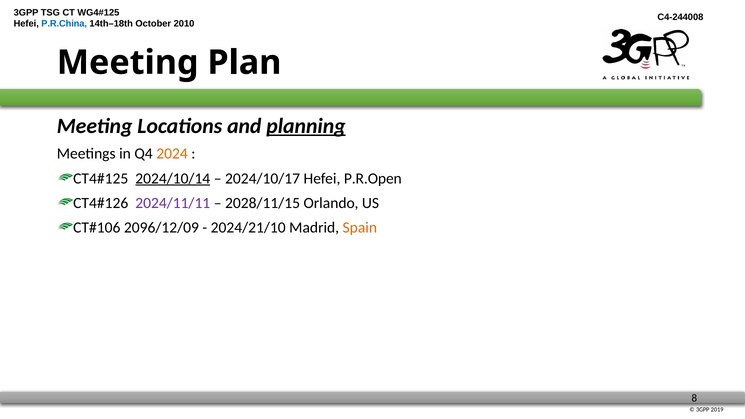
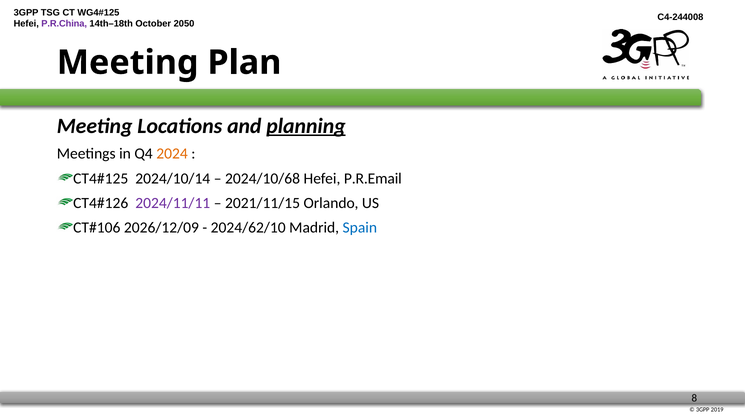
P.R.China colour: blue -> purple
2010: 2010 -> 2050
2024/10/14 underline: present -> none
2024/10/17: 2024/10/17 -> 2024/10/68
P.R.Open: P.R.Open -> P.R.Email
2028/11/15: 2028/11/15 -> 2021/11/15
2096/12/09: 2096/12/09 -> 2026/12/09
2024/21/10: 2024/21/10 -> 2024/62/10
Spain colour: orange -> blue
